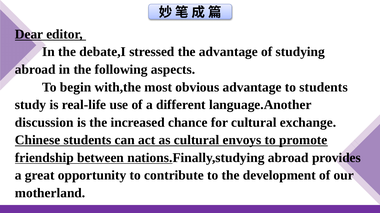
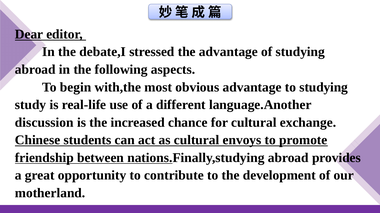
to students: students -> studying
